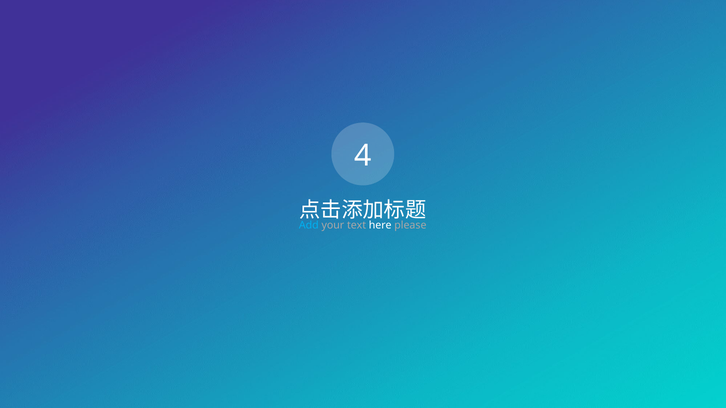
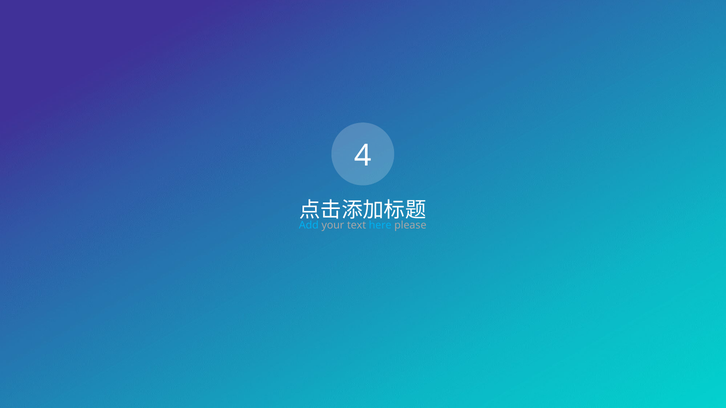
here colour: white -> light blue
